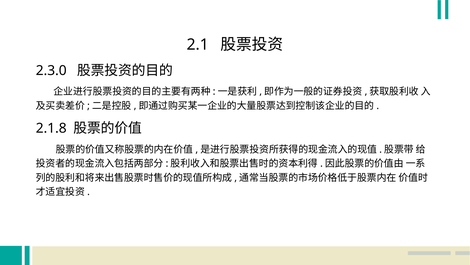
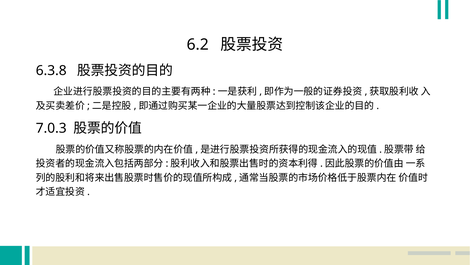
2.1: 2.1 -> 6.2
2.3.0: 2.3.0 -> 6.3.8
2.1.8: 2.1.8 -> 7.0.3
